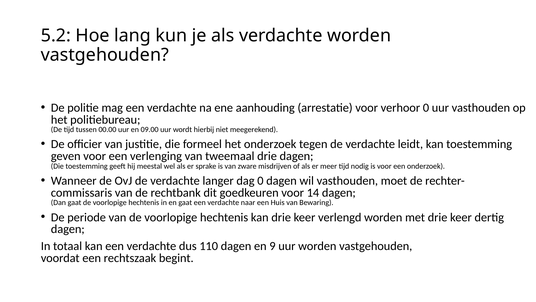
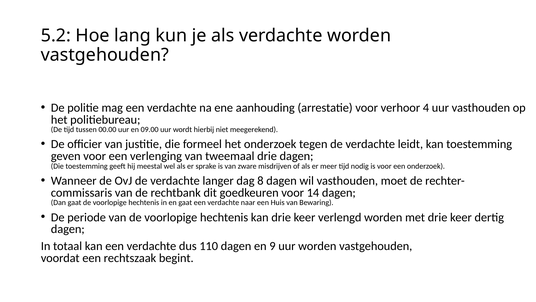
verhoor 0: 0 -> 4
dag 0: 0 -> 8
